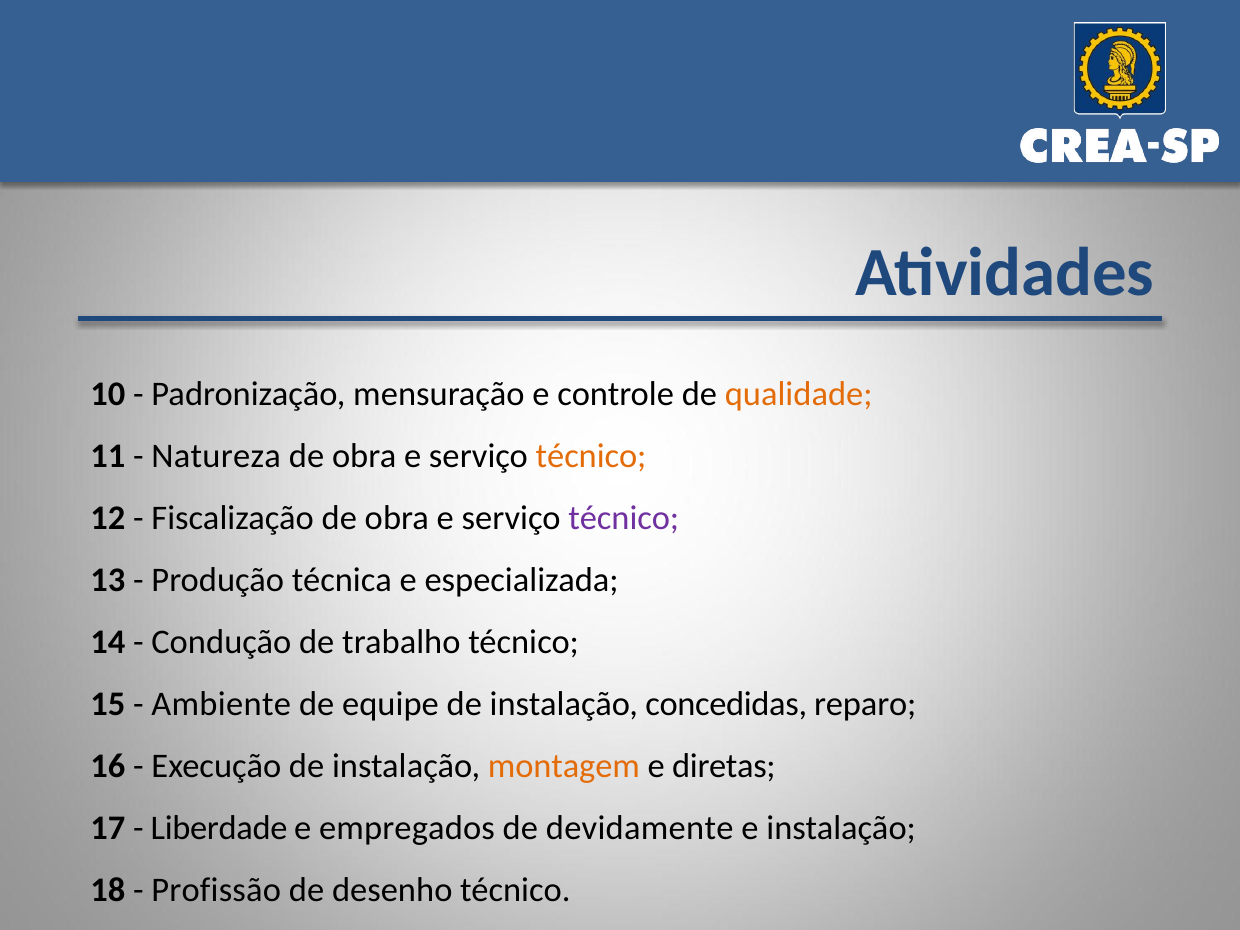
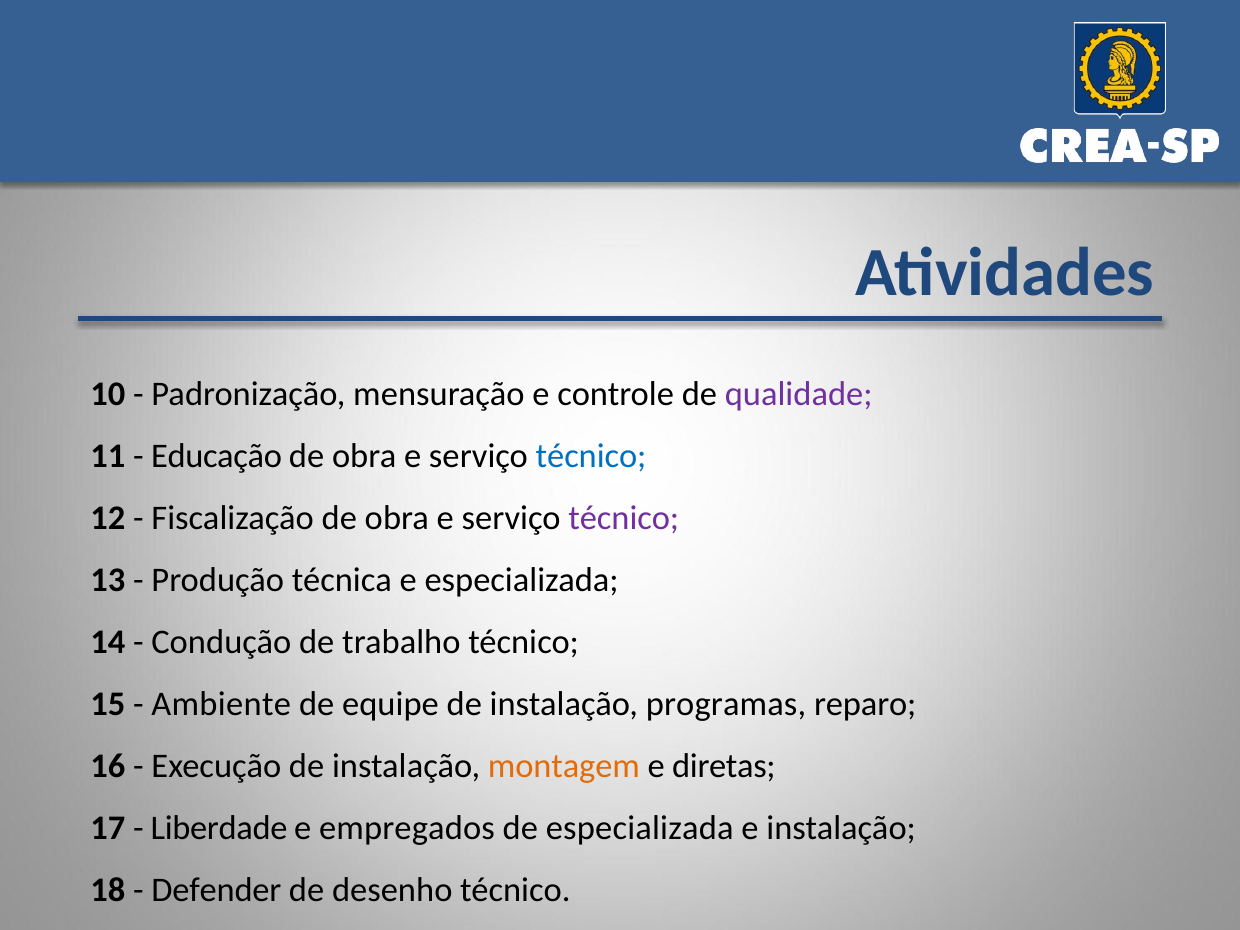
qualidade colour: orange -> purple
Natureza: Natureza -> Educação
técnico at (591, 456) colour: orange -> blue
concedidas: concedidas -> programas
de devidamente: devidamente -> especializada
Profissão: Profissão -> Defender
